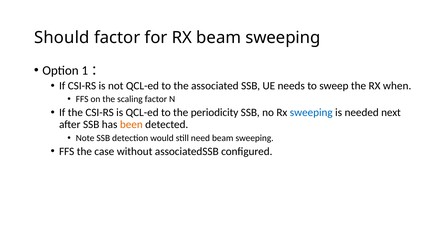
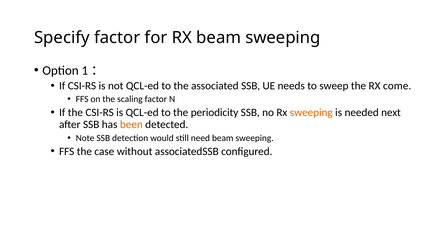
Should: Should -> Specify
when: when -> come
sweeping at (311, 113) colour: blue -> orange
